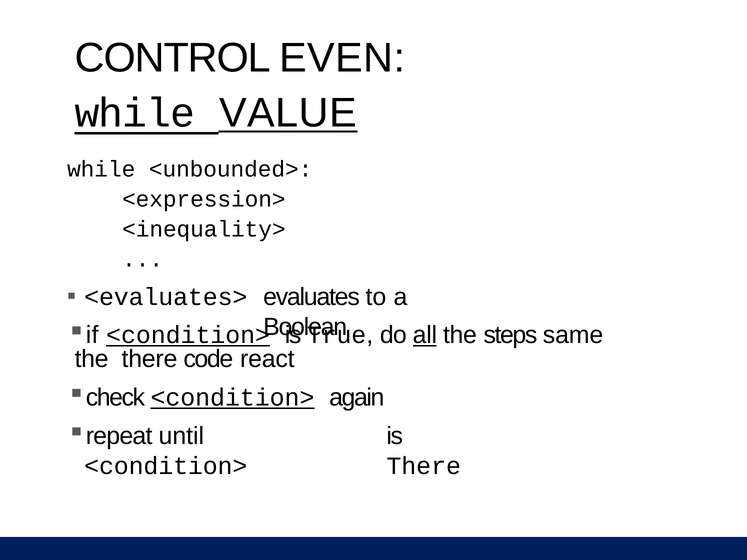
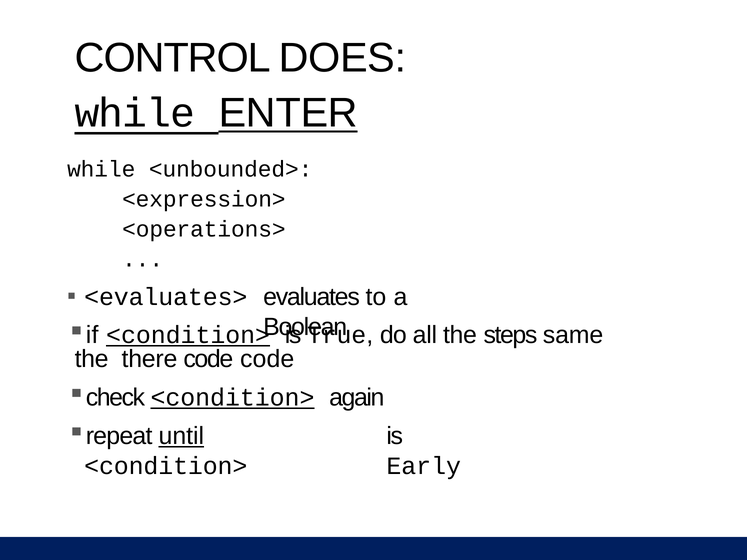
EVEN: EVEN -> DOES
VALUE: VALUE -> ENTER
<inequality>: <inequality> -> <operations>
all underline: present -> none
code react: react -> code
until underline: none -> present
There at (424, 466): There -> Early
